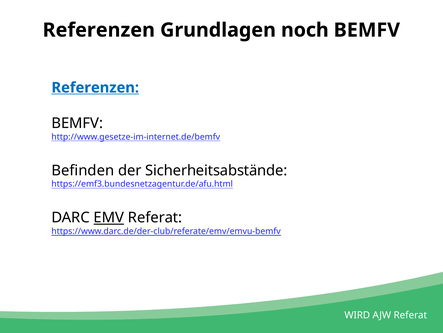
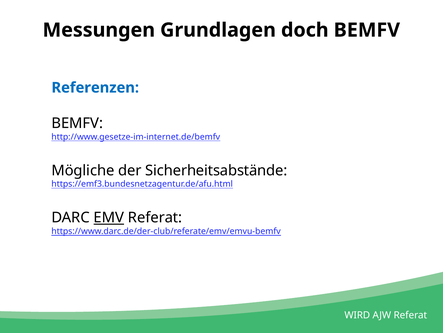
Referenzen at (99, 30): Referenzen -> Messungen
noch: noch -> doch
Referenzen at (95, 87) underline: present -> none
Befinden: Befinden -> Mögliche
